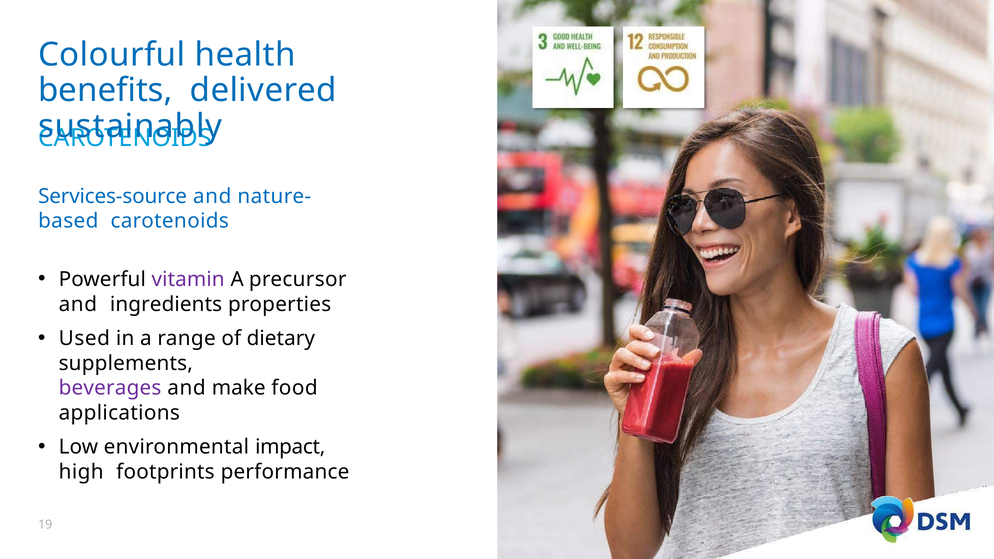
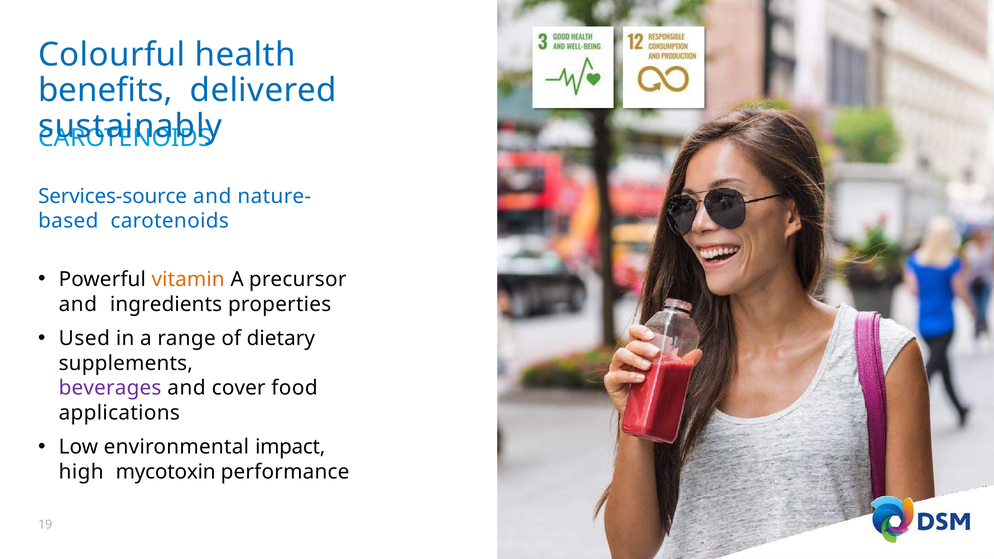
vitamin colour: purple -> orange
make: make -> cover
footprints: footprints -> mycotoxin
